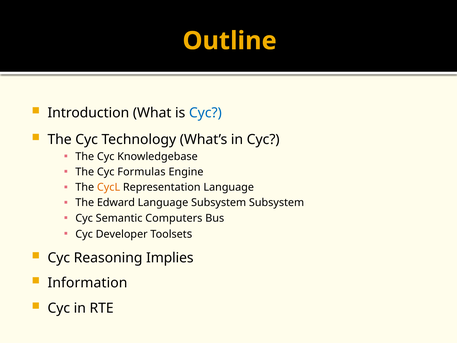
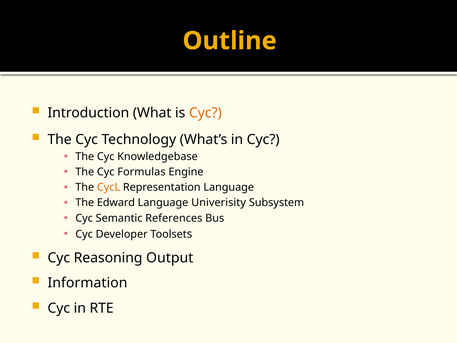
Cyc at (205, 113) colour: blue -> orange
Language Subsystem: Subsystem -> Univerisity
Computers: Computers -> References
Implies: Implies -> Output
